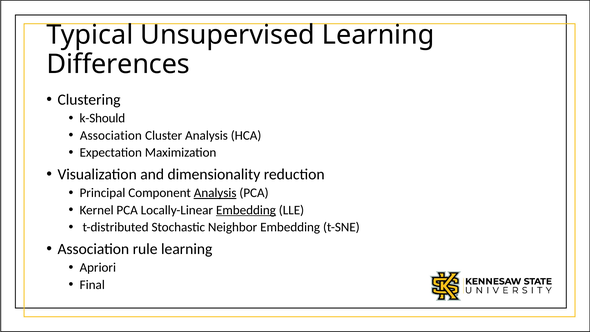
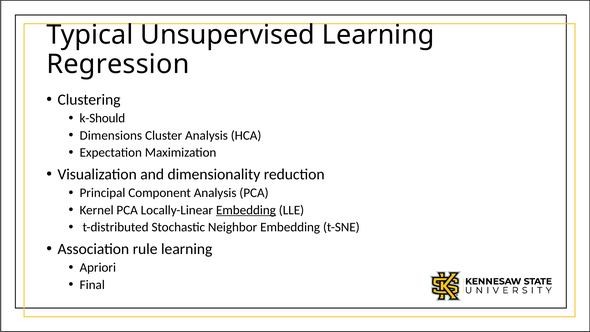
Differences: Differences -> Regression
Association at (111, 135): Association -> Dimensions
Analysis at (215, 193) underline: present -> none
